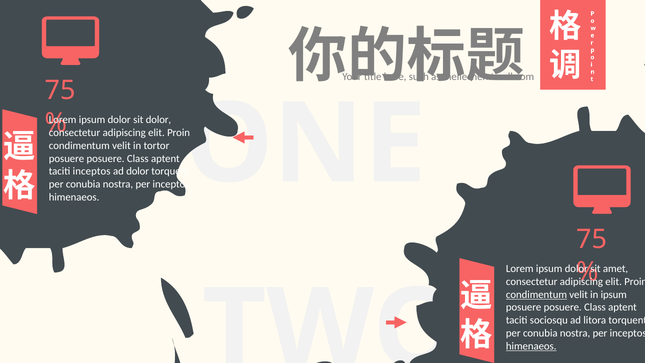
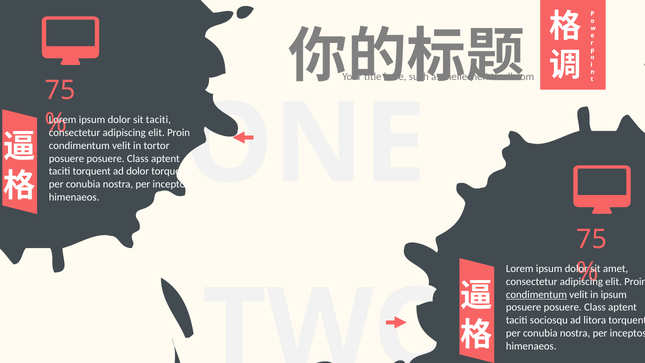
sit dolor: dolor -> taciti
taciti inceptos: inceptos -> torquent
himenaeos at (531, 346) underline: present -> none
